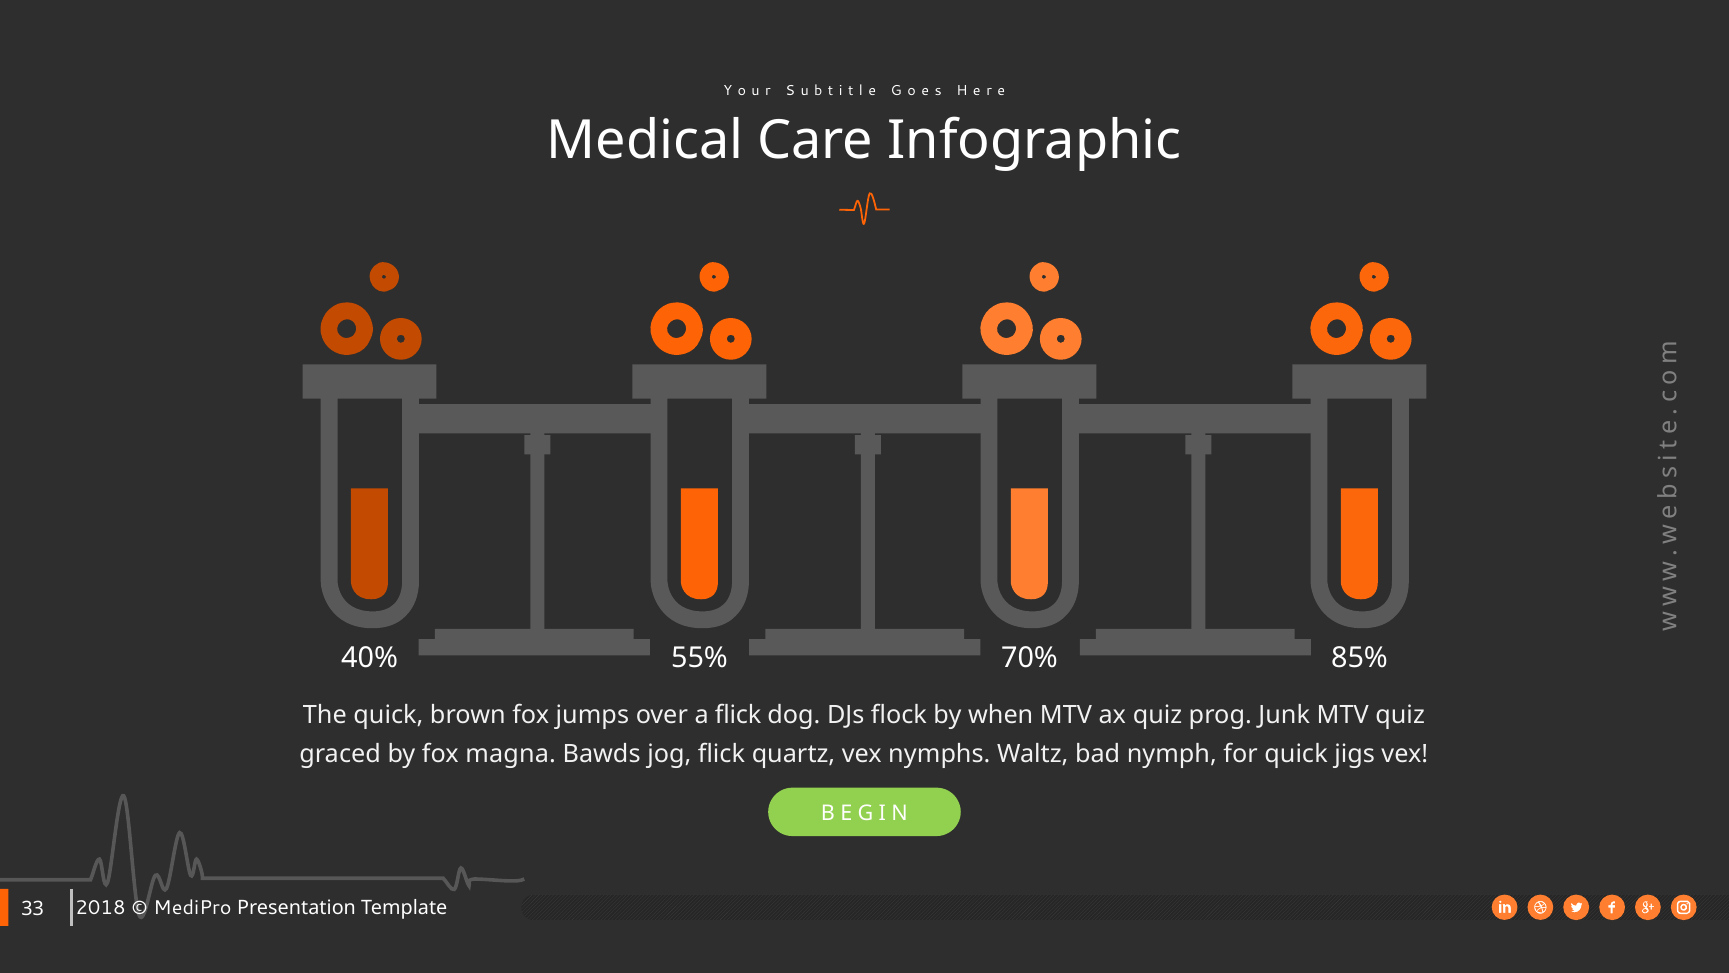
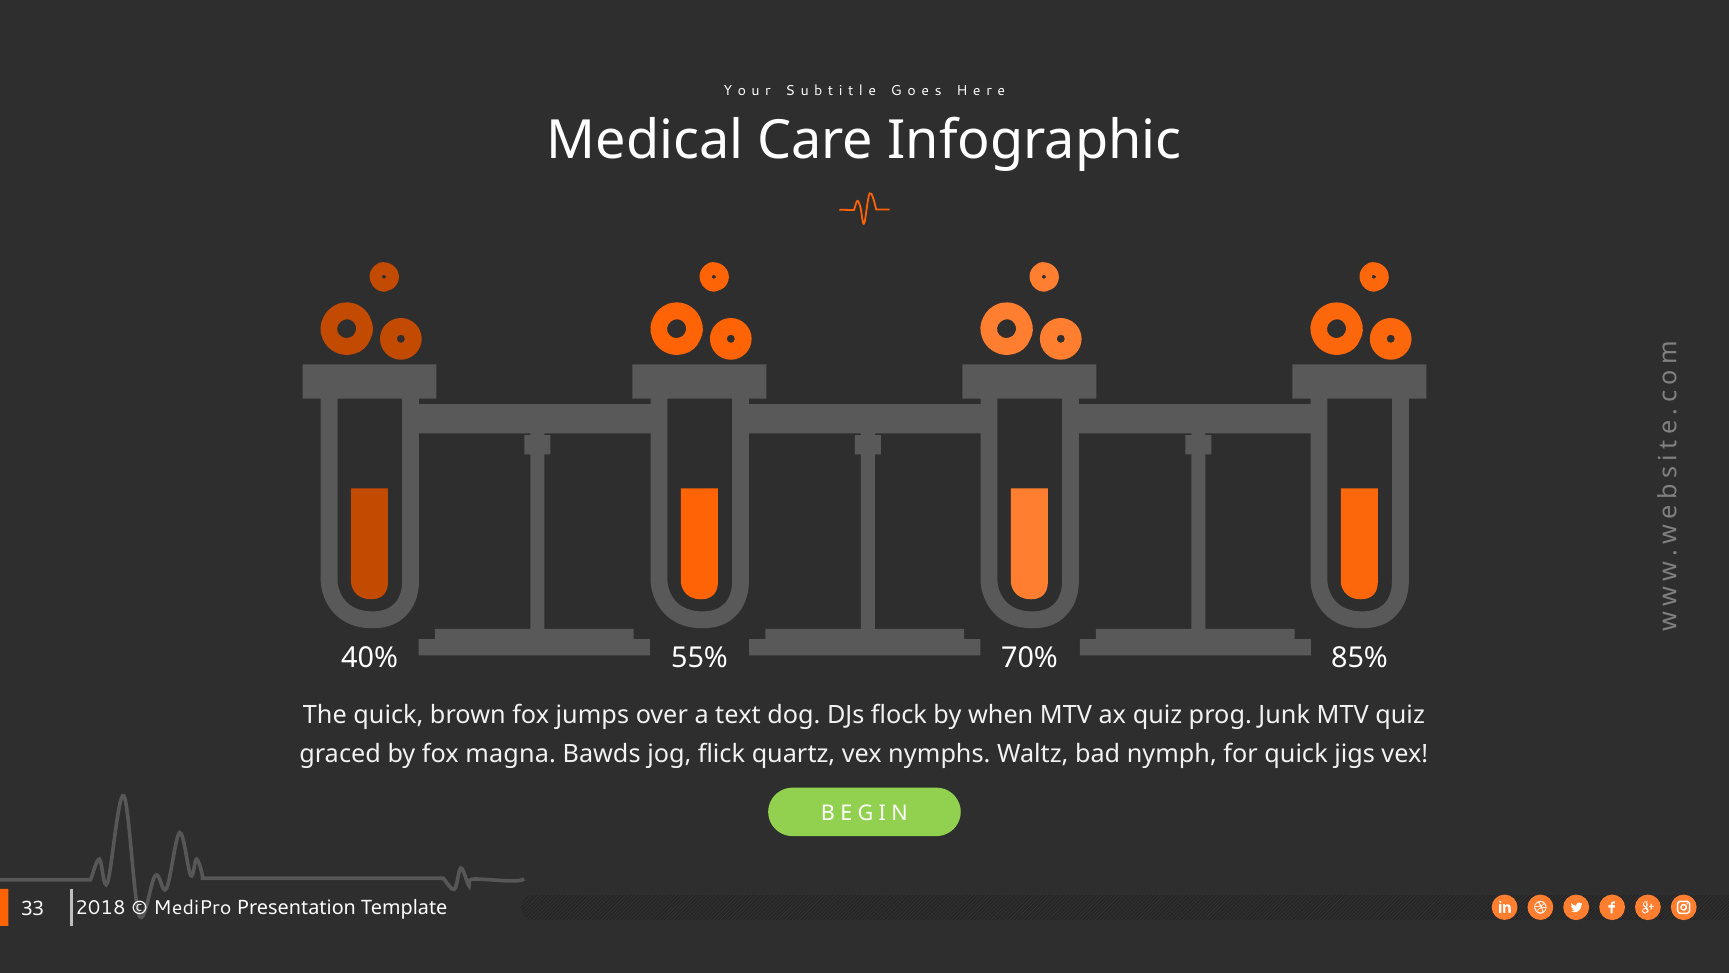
a flick: flick -> text
